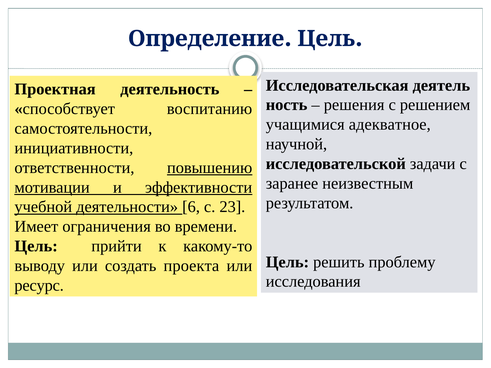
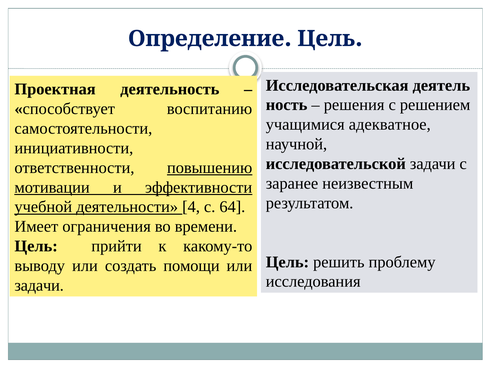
6: 6 -> 4
23: 23 -> 64
проекта: проекта -> помощи
ресурс at (39, 286): ресурс -> задачи
